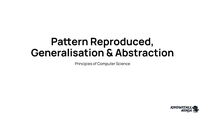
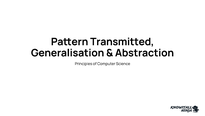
Reproduced: Reproduced -> Transmitted
